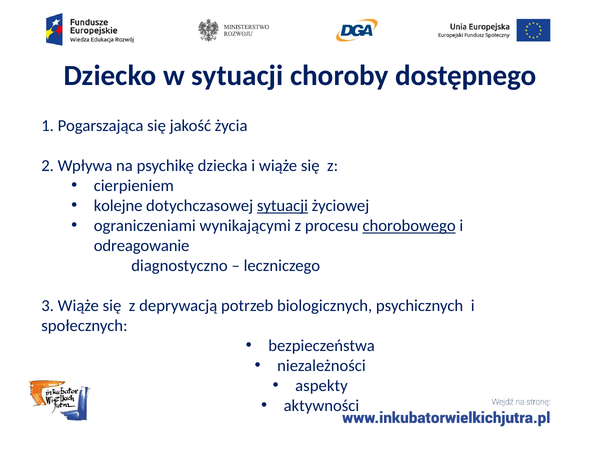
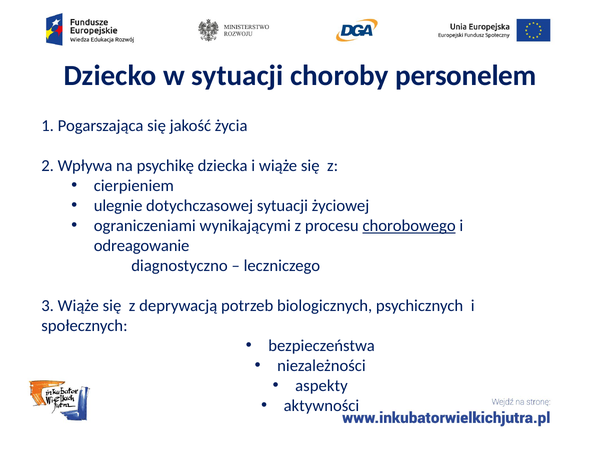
dostępnego: dostępnego -> personelem
kolejne: kolejne -> ulegnie
sytuacji at (282, 206) underline: present -> none
